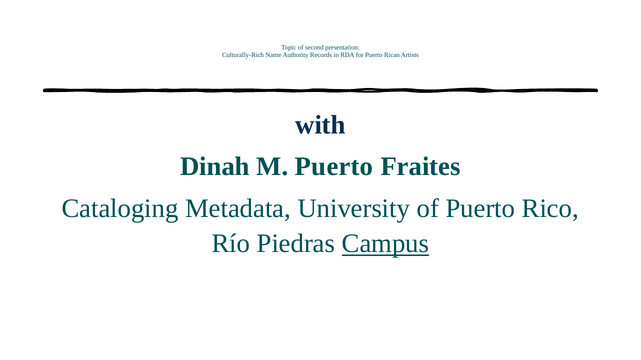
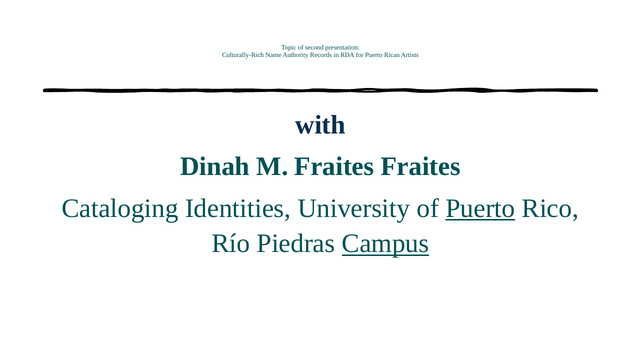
M Puerto: Puerto -> Fraites
Metadata: Metadata -> Identities
Puerto at (480, 209) underline: none -> present
